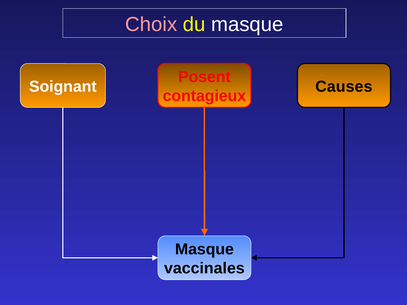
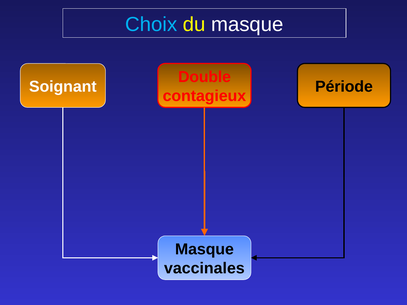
Choix colour: pink -> light blue
Posent: Posent -> Double
Causes: Causes -> Période
